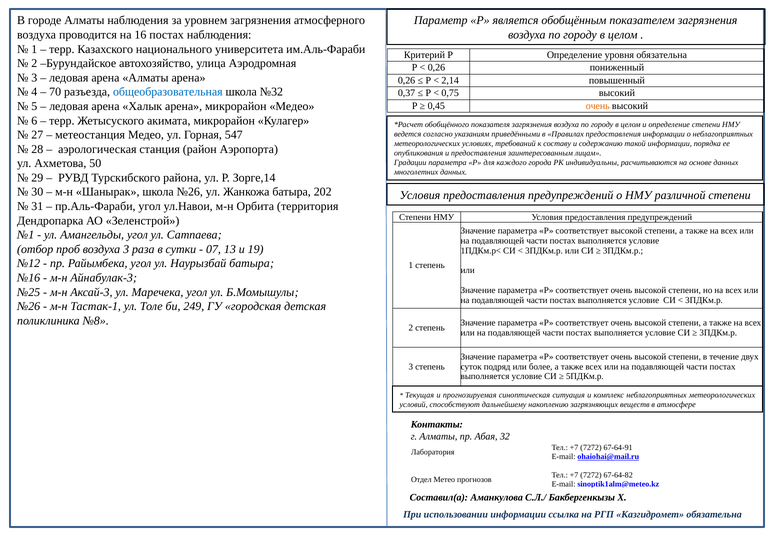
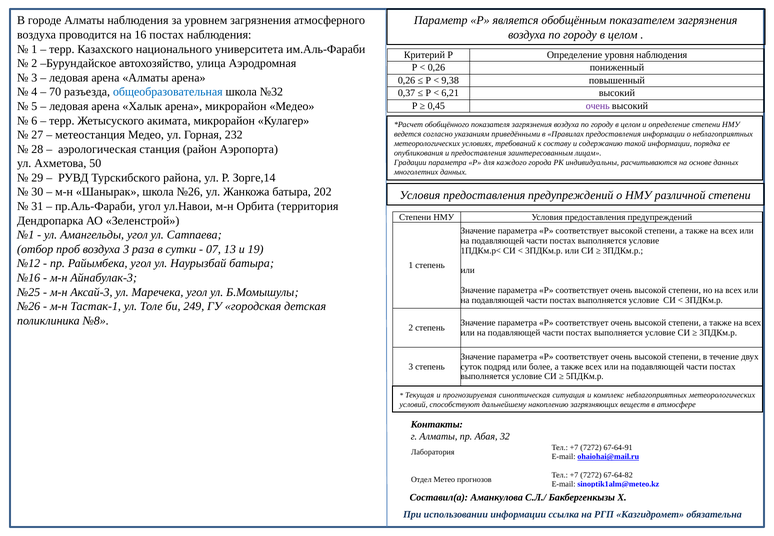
уровня обязательна: обязательна -> наблюдения
2,14: 2,14 -> 9,38
0,75: 0,75 -> 6,21
очень at (598, 106) colour: orange -> purple
547: 547 -> 232
